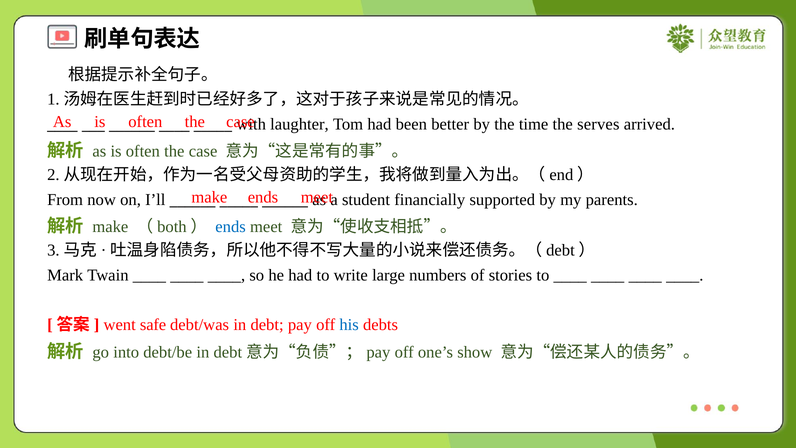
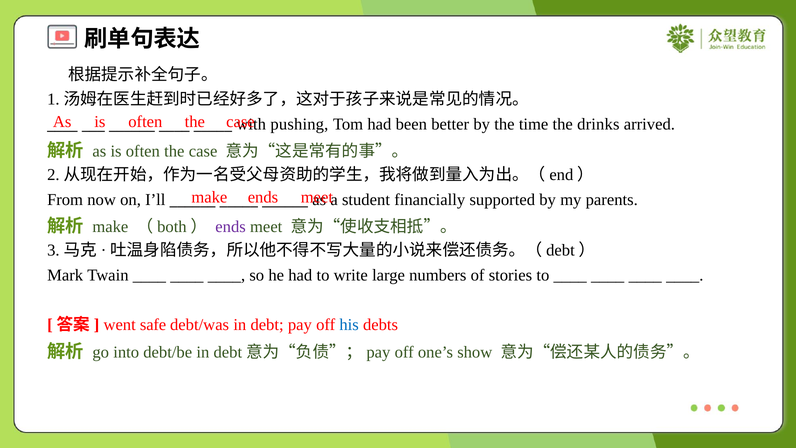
laughter: laughter -> pushing
serves: serves -> drinks
ends at (231, 227) colour: blue -> purple
